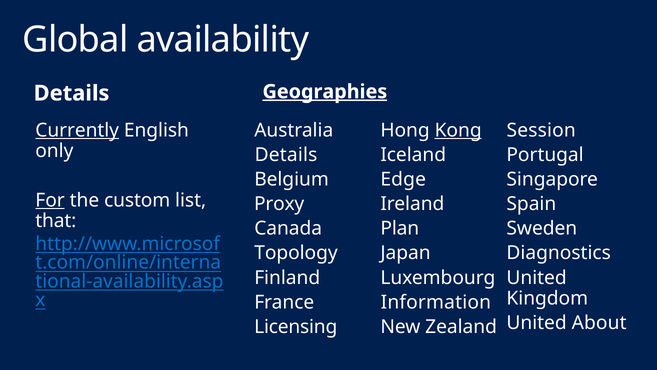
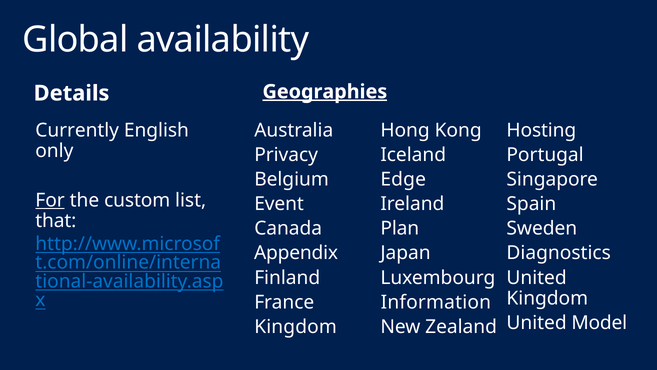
Currently underline: present -> none
Kong underline: present -> none
Session: Session -> Hosting
Details at (286, 155): Details -> Privacy
Proxy: Proxy -> Event
Topology: Topology -> Appendix
About: About -> Model
Licensing at (296, 326): Licensing -> Kingdom
